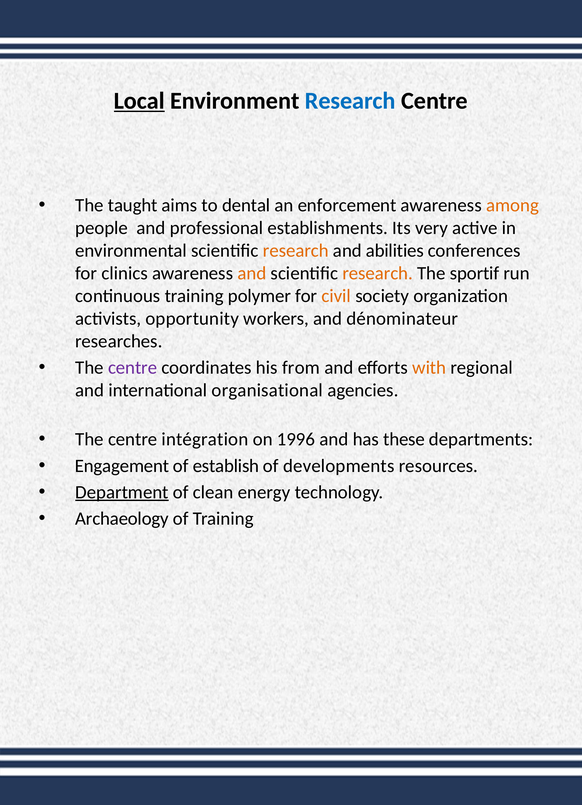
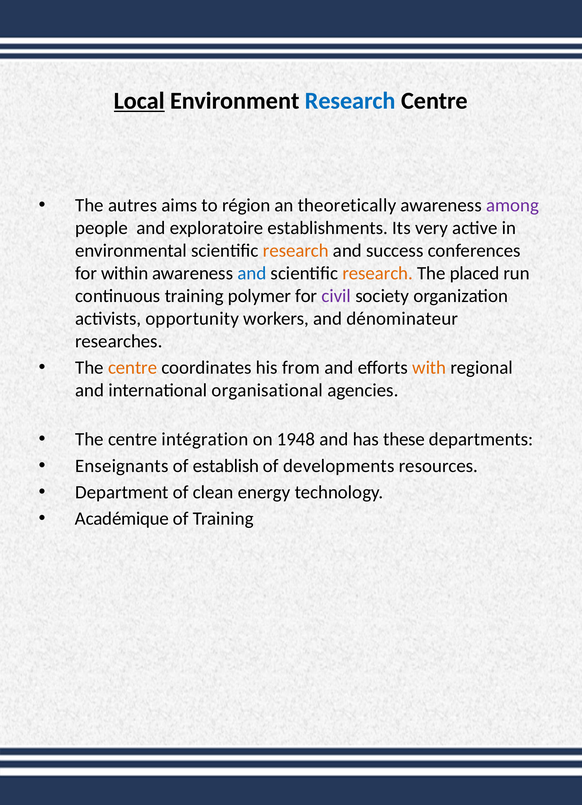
taught: taught -> autres
dental: dental -> région
enforcement: enforcement -> theoretically
among colour: orange -> purple
professional: professional -> exploratoire
abilities: abilities -> success
clinics: clinics -> within
and at (252, 273) colour: orange -> blue
sportif: sportif -> placed
civil colour: orange -> purple
centre at (133, 368) colour: purple -> orange
1996: 1996 -> 1948
Engagement: Engagement -> Enseignants
Department underline: present -> none
Archaeology: Archaeology -> Académique
